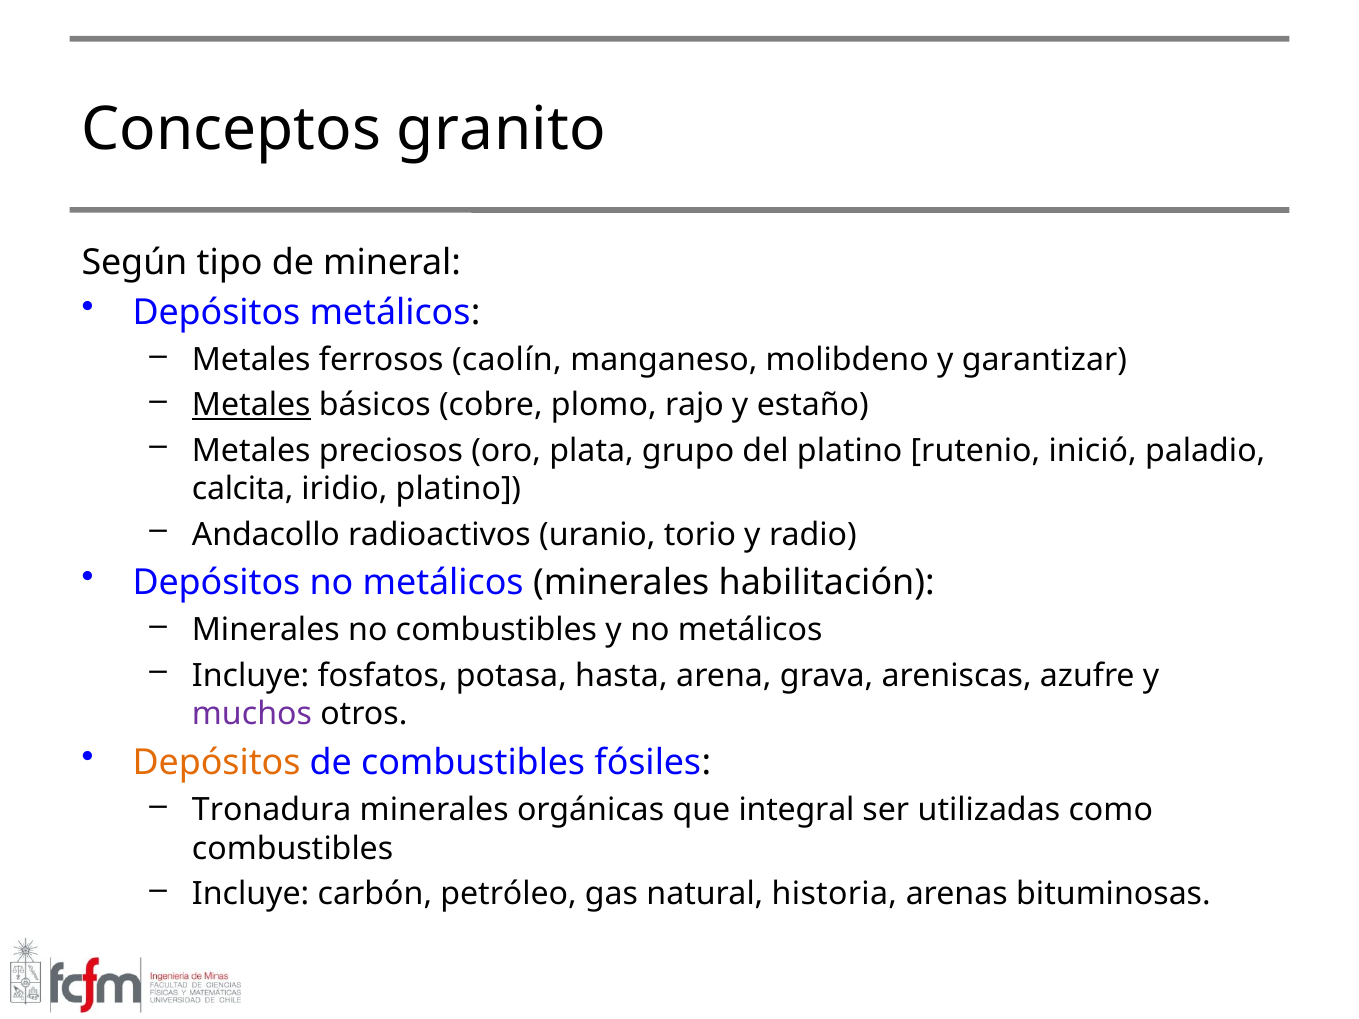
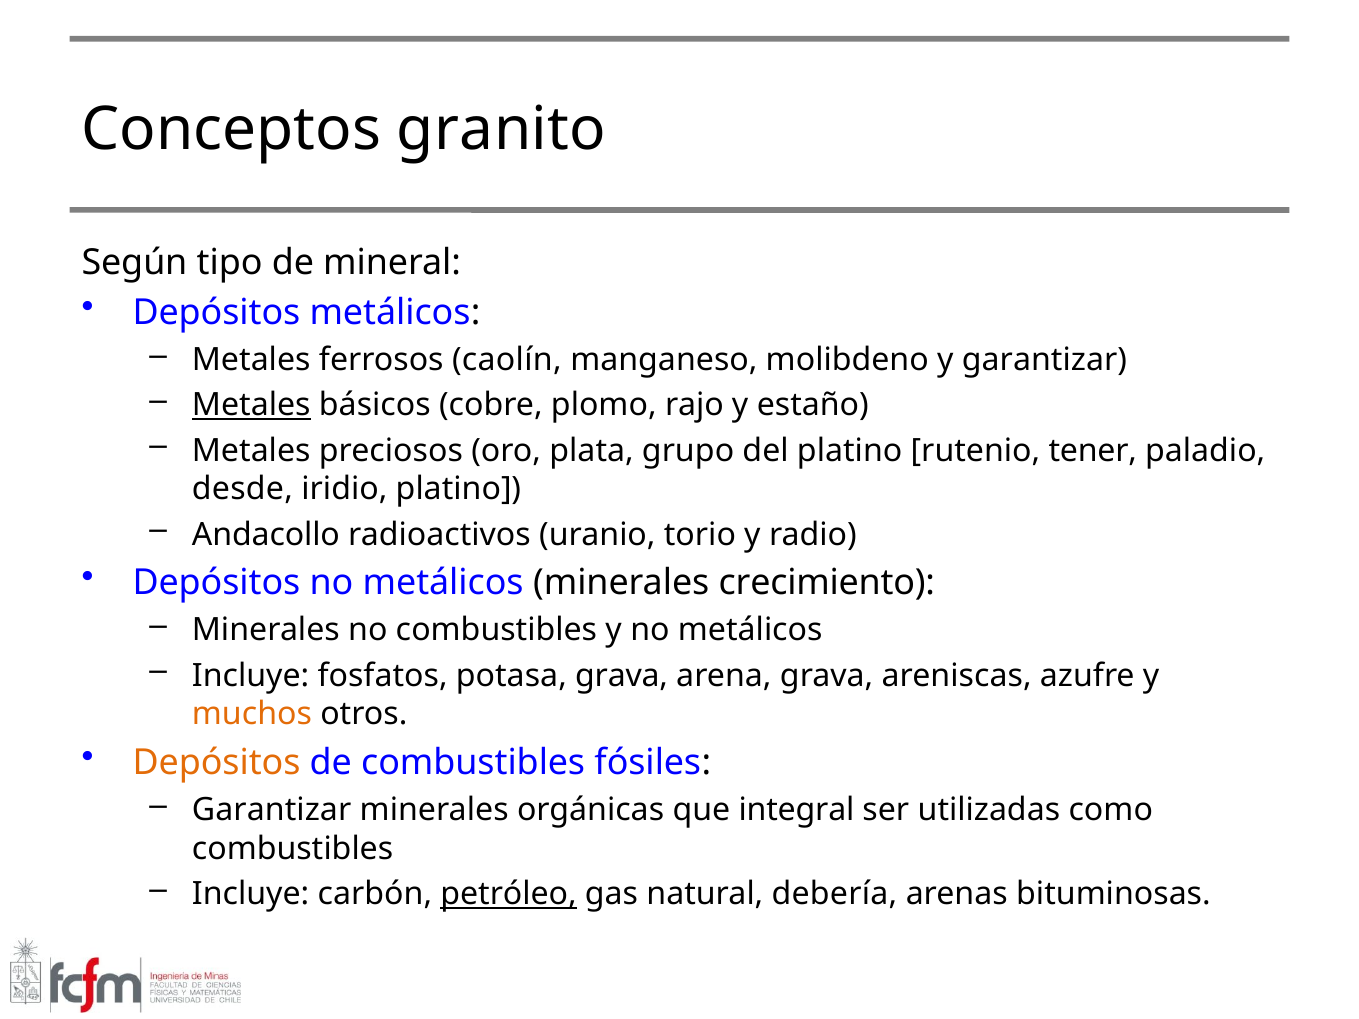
inició: inició -> tener
calcita: calcita -> desde
habilitación: habilitación -> crecimiento
potasa hasta: hasta -> grava
muchos colour: purple -> orange
Tronadura at (272, 810): Tronadura -> Garantizar
petróleo underline: none -> present
historia: historia -> debería
